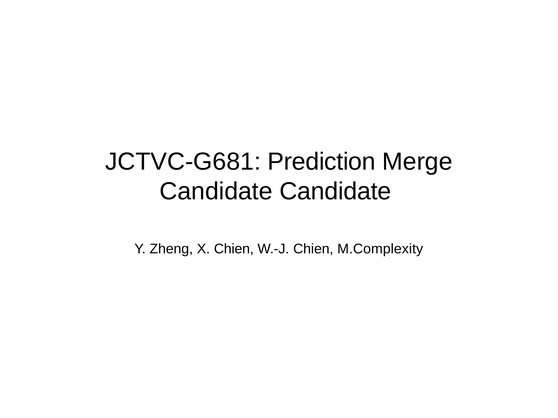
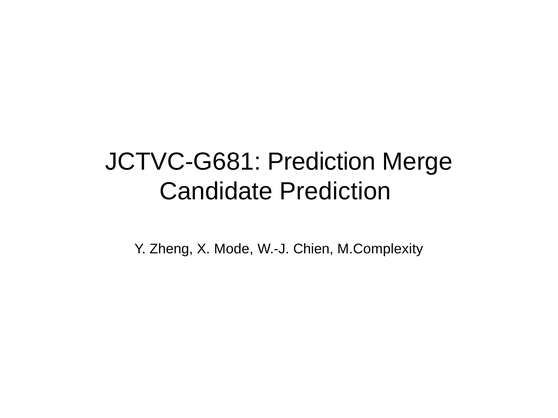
Candidate Candidate: Candidate -> Prediction
X Chien: Chien -> Mode
